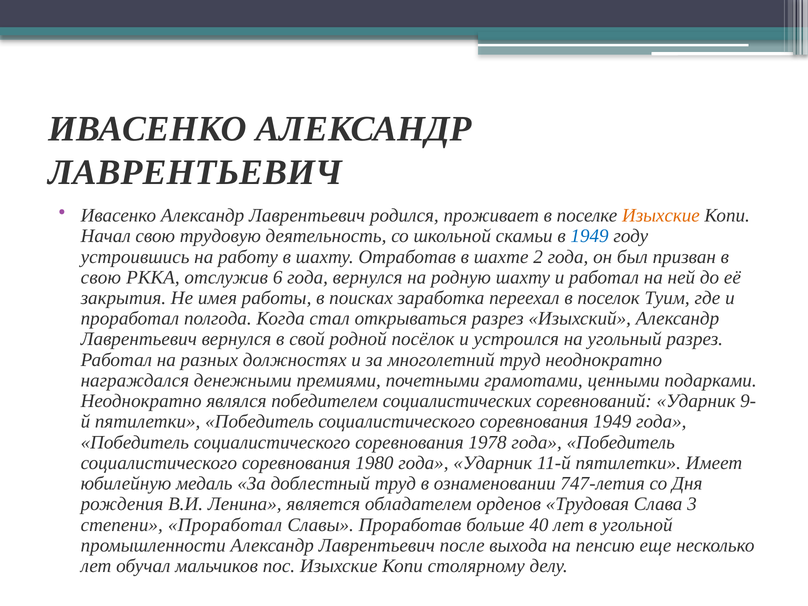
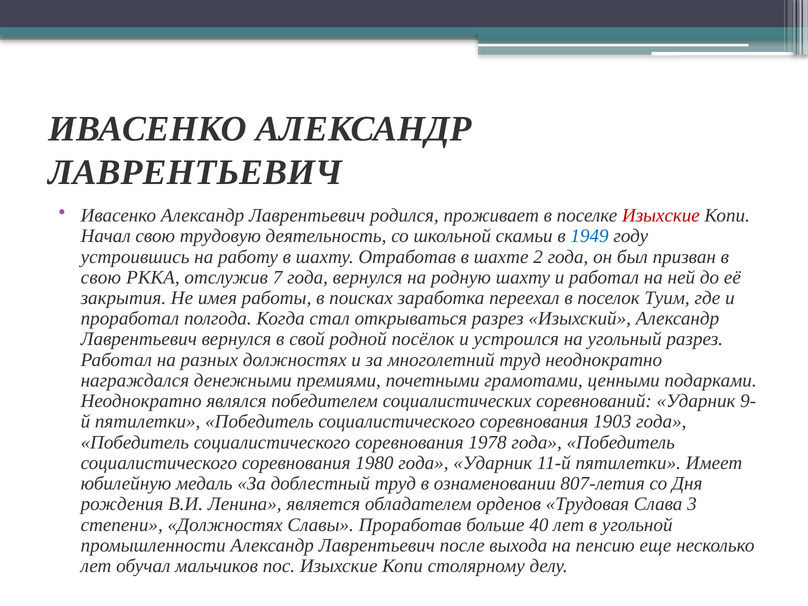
Изыхские at (661, 216) colour: orange -> red
6: 6 -> 7
соревнования 1949: 1949 -> 1903
747-летия: 747-летия -> 807-летия
степени Проработал: Проработал -> Должностях
